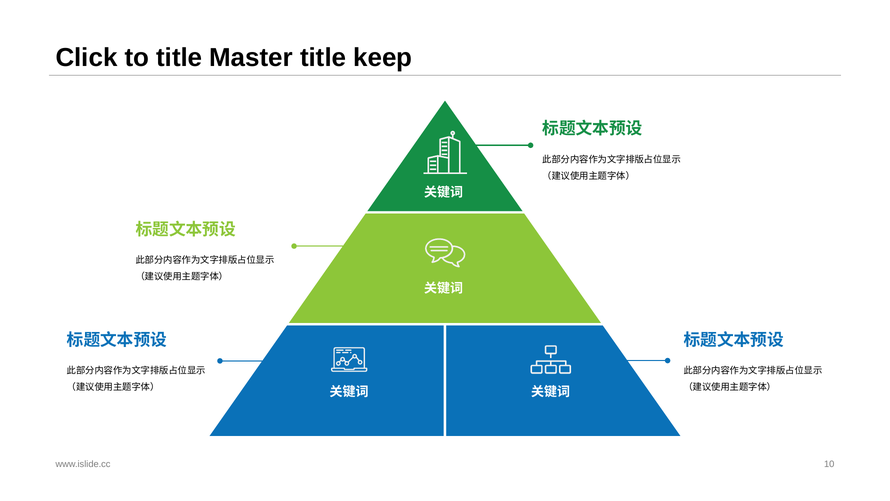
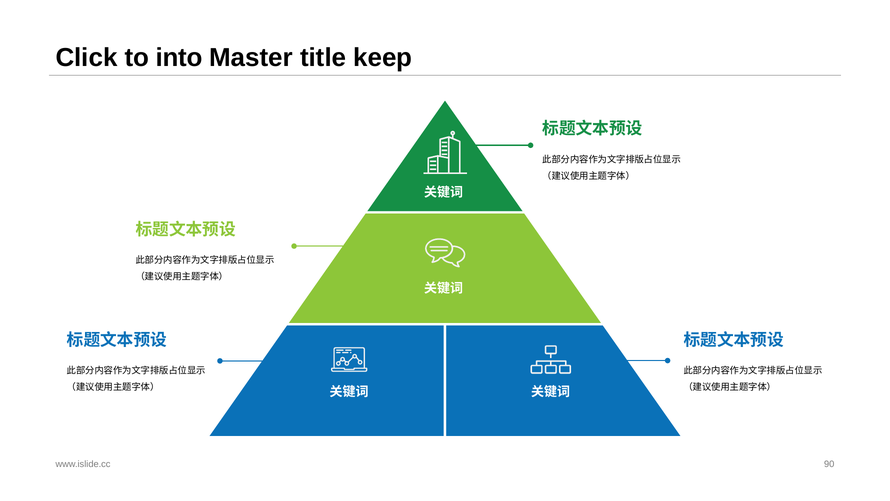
to title: title -> into
10: 10 -> 90
